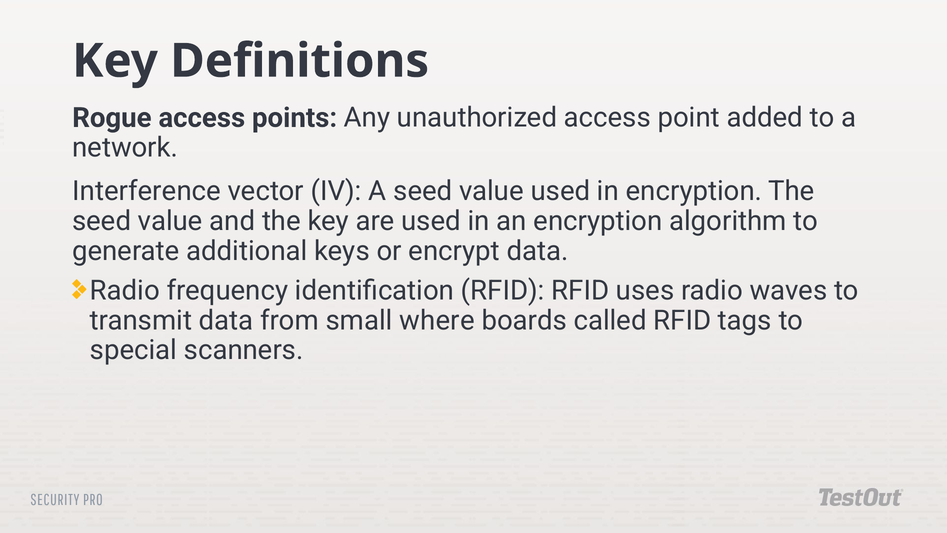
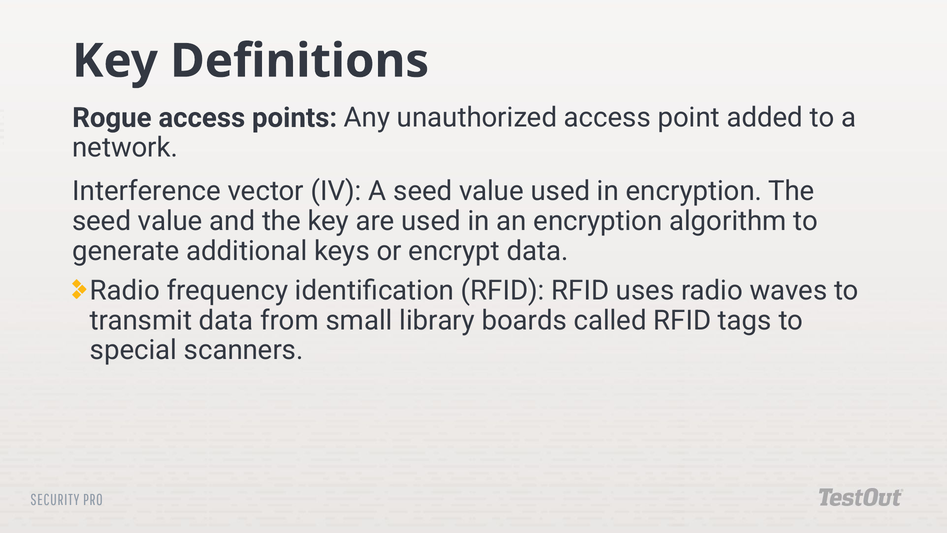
where: where -> library
